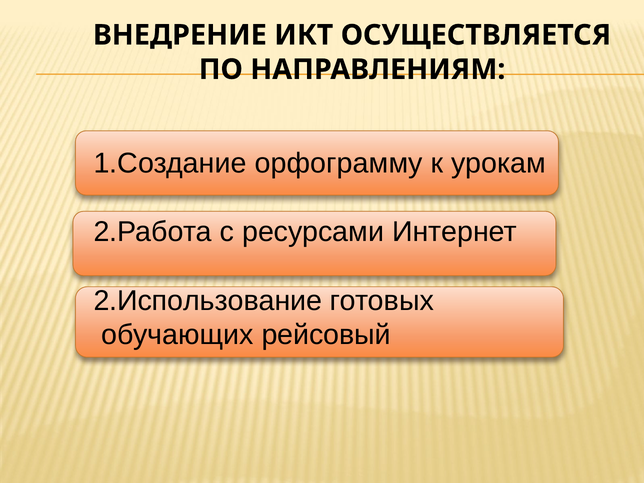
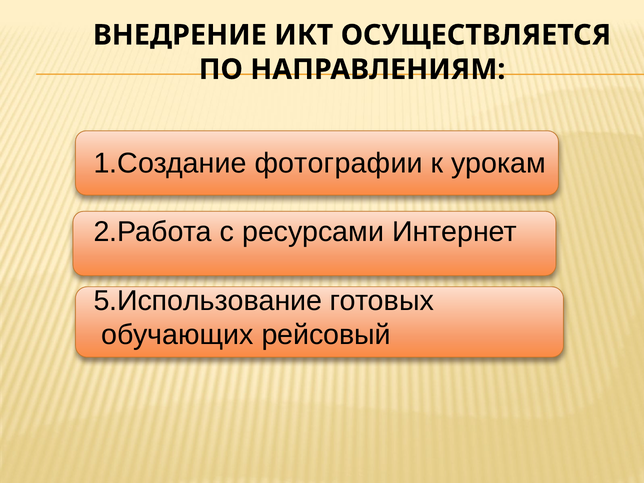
орфограмму: орфограмму -> фотографии
2.Использование: 2.Использование -> 5.Использование
